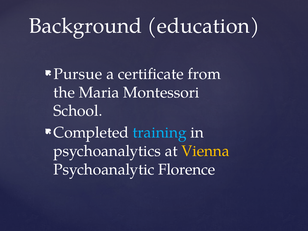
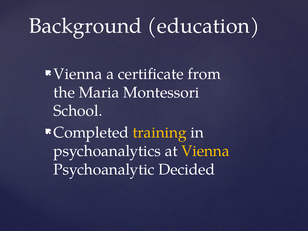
Pursue at (78, 74): Pursue -> Vienna
training colour: light blue -> yellow
Florence: Florence -> Decided
